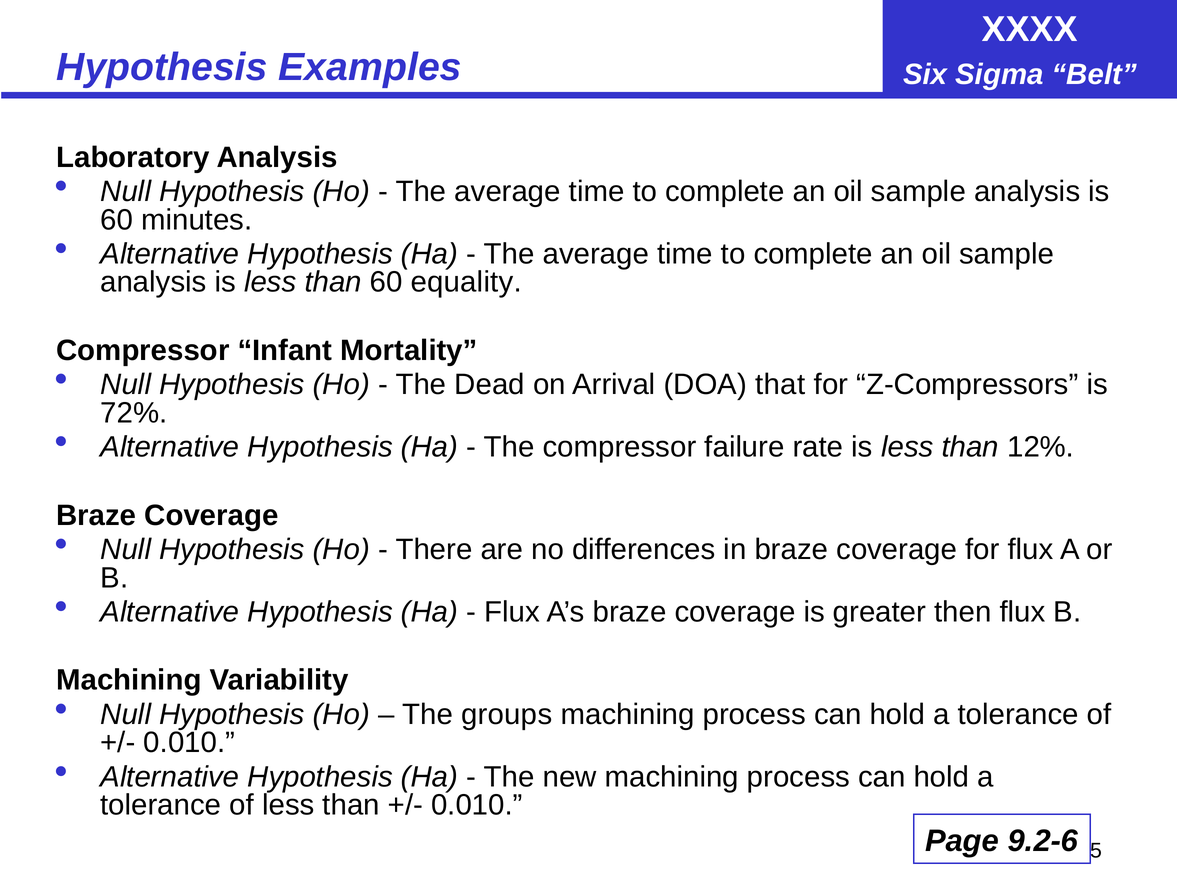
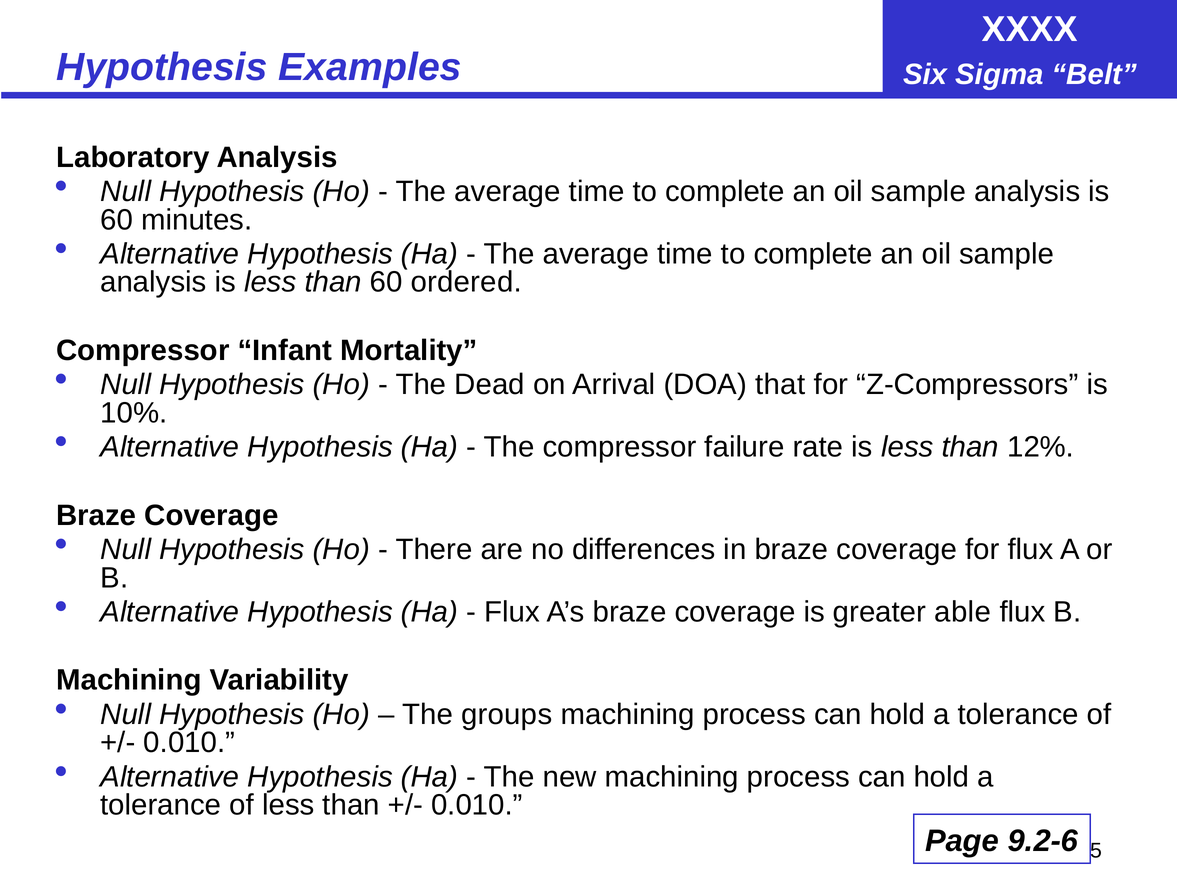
equality: equality -> ordered
72%: 72% -> 10%
then: then -> able
